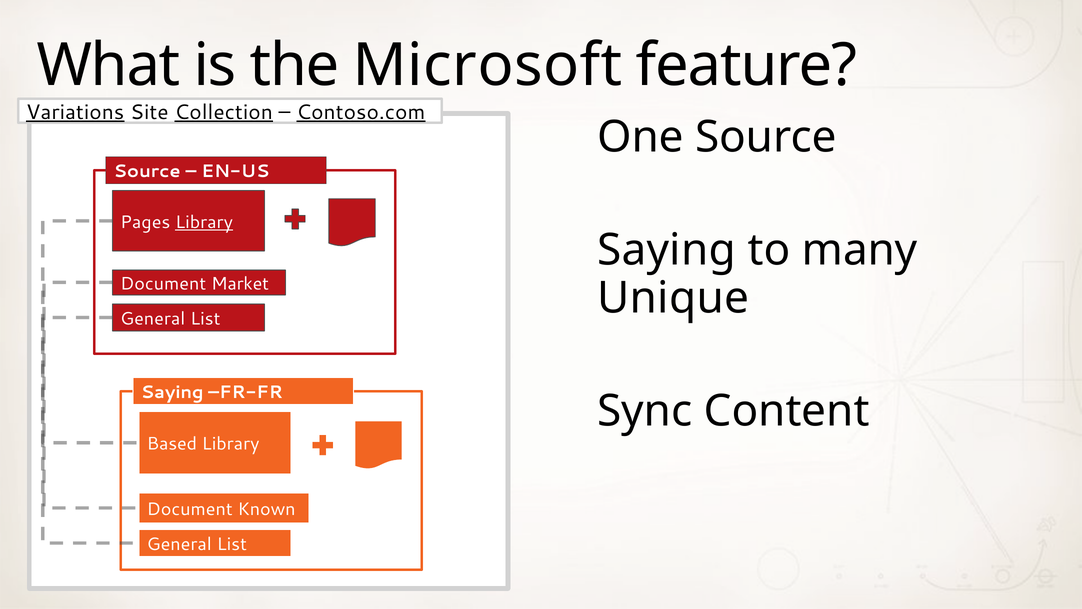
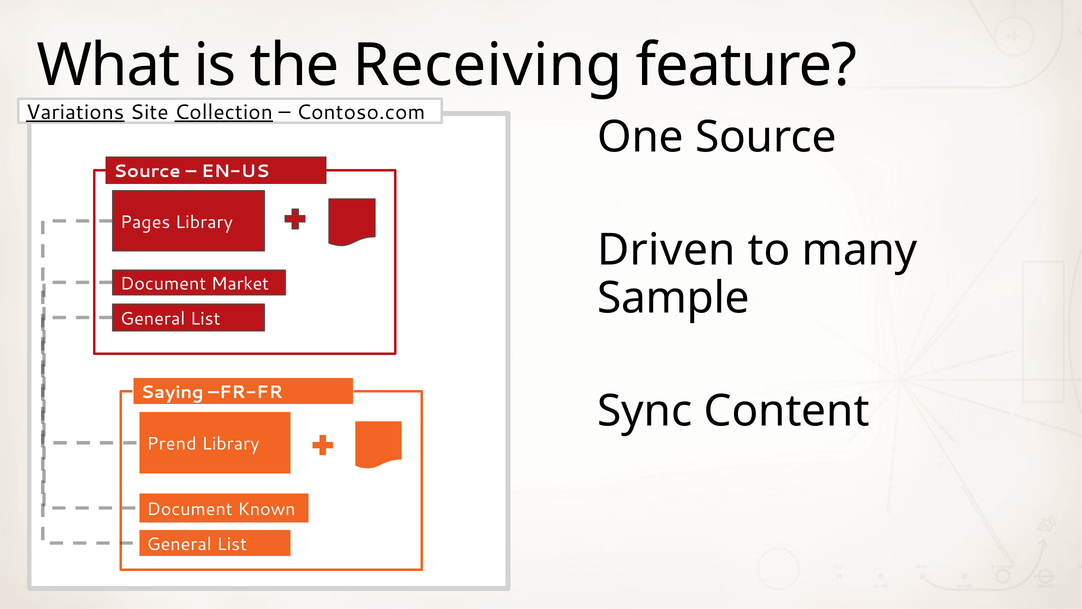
Microsoft: Microsoft -> Receiving
Contoso.com underline: present -> none
Library at (204, 222) underline: present -> none
Saying at (667, 250): Saying -> Driven
Unique: Unique -> Sample
Based: Based -> Prend
